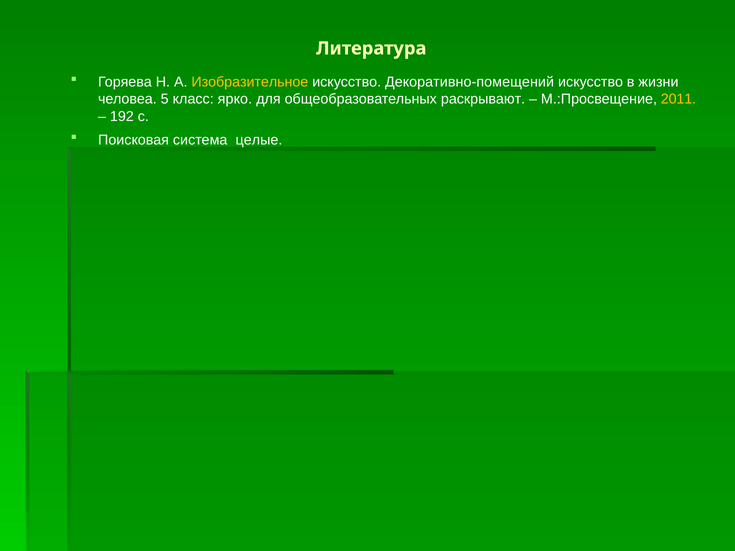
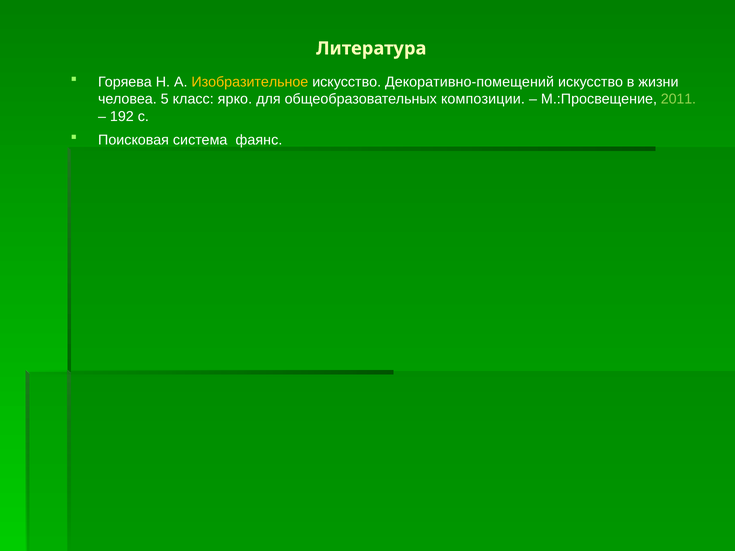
раскрывают: раскрывают -> композиции
2011 colour: yellow -> light green
целые: целые -> фаянс
